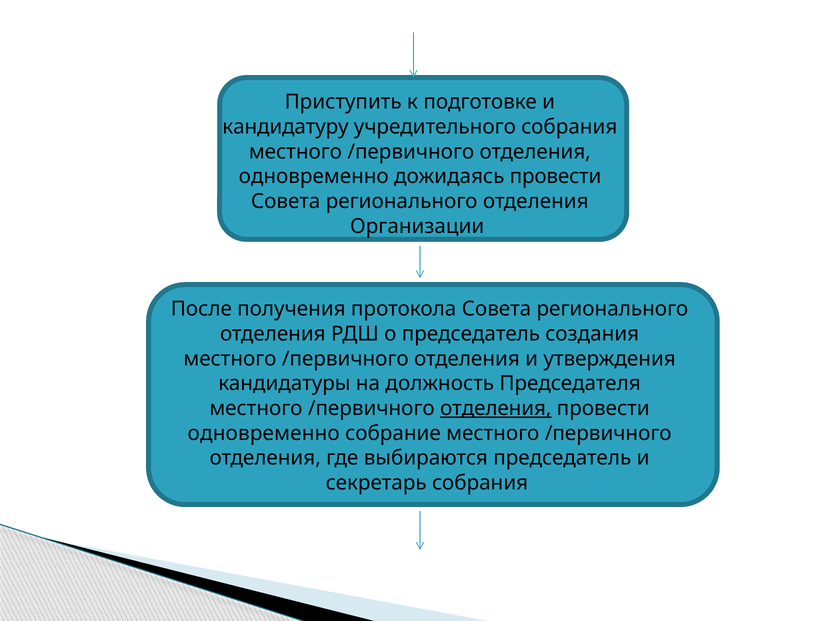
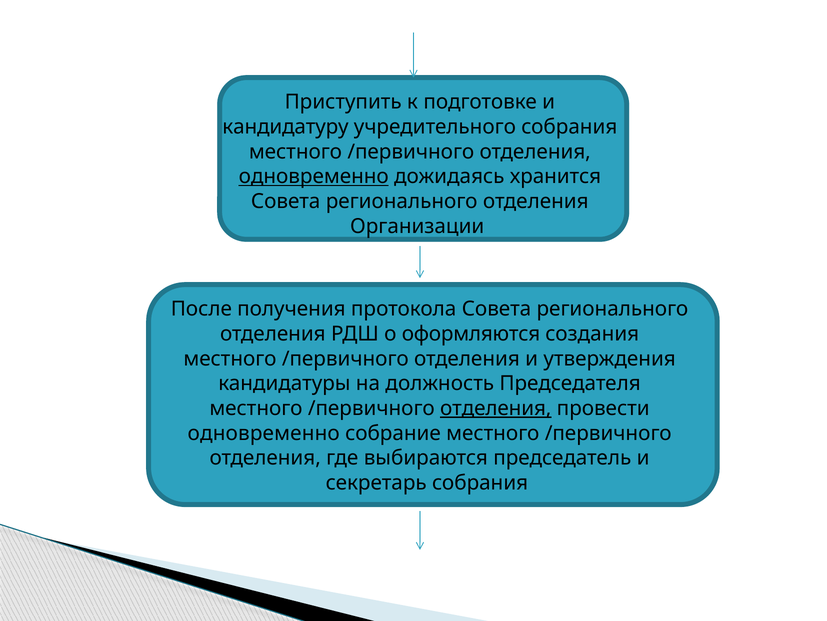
одновременно at (314, 176) underline: none -> present
дожидаясь провести: провести -> хранится
о председатель: председатель -> оформляются
